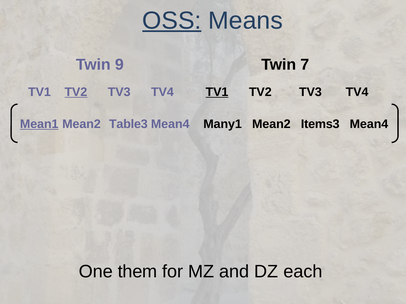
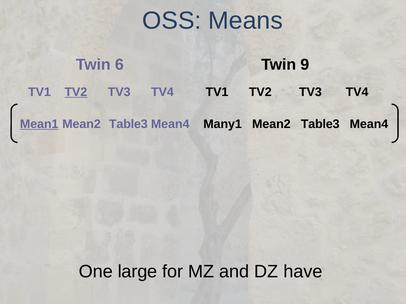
OSS underline: present -> none
9: 9 -> 6
7: 7 -> 9
TV1 at (217, 92) underline: present -> none
Items3 at (320, 124): Items3 -> Table3
them: them -> large
each: each -> have
